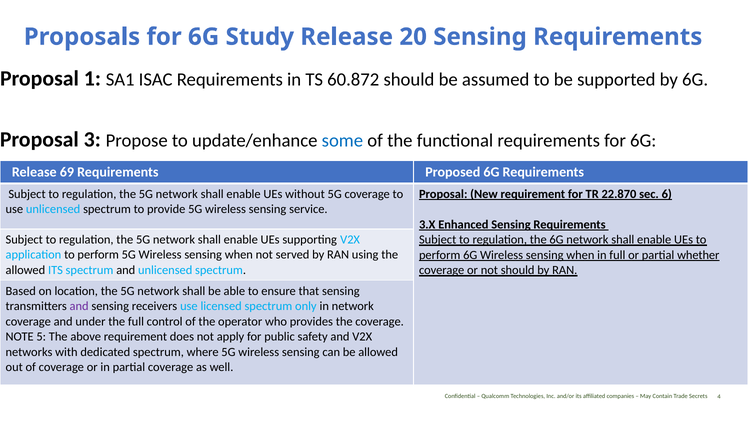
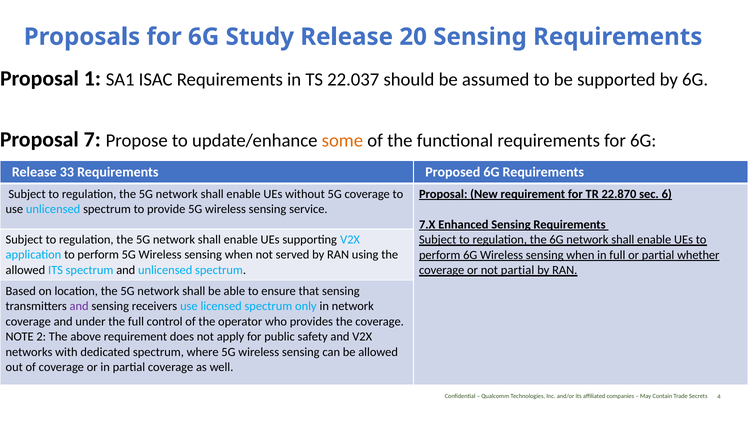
60.872: 60.872 -> 22.037
3: 3 -> 7
some colour: blue -> orange
69: 69 -> 33
3.X: 3.X -> 7.X
not should: should -> partial
5: 5 -> 2
